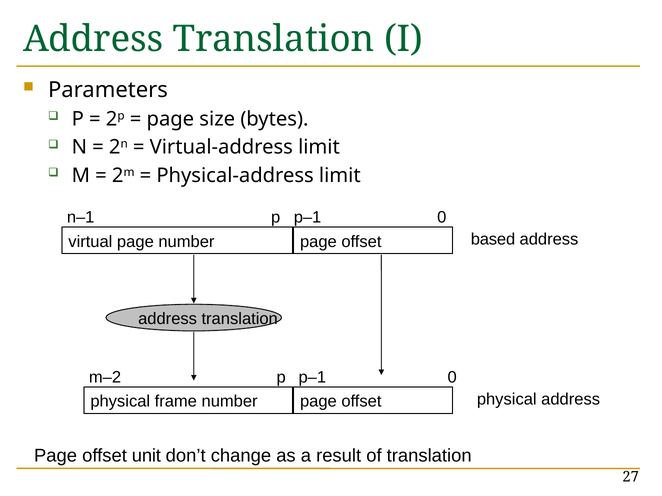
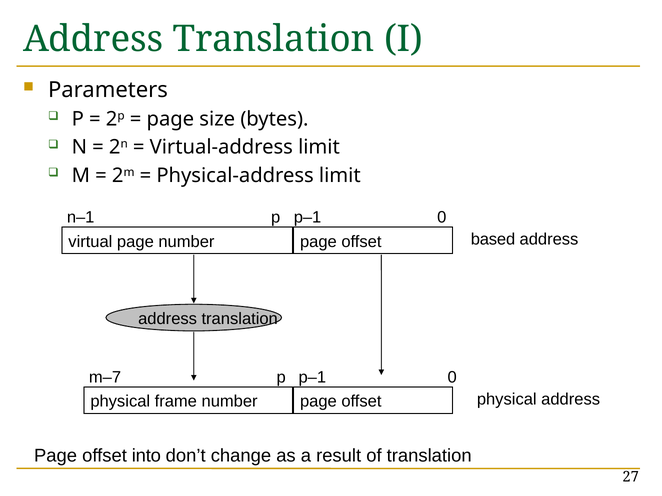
m–2: m–2 -> m–7
unit: unit -> into
